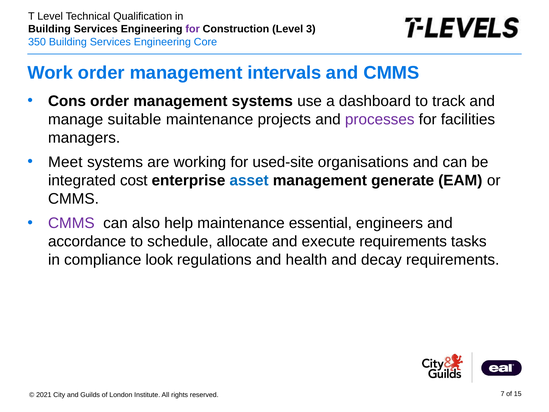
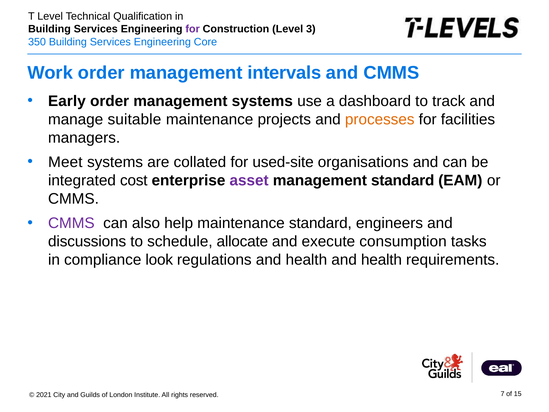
Cons: Cons -> Early
processes colour: purple -> orange
working: working -> collated
asset colour: blue -> purple
management generate: generate -> standard
maintenance essential: essential -> standard
accordance: accordance -> discussions
execute requirements: requirements -> consumption
health and decay: decay -> health
